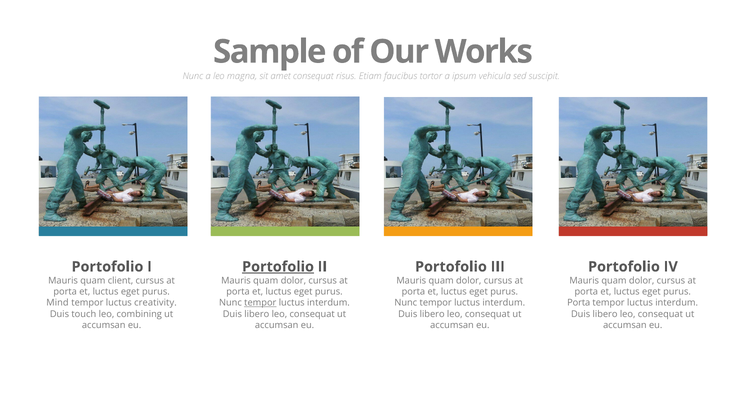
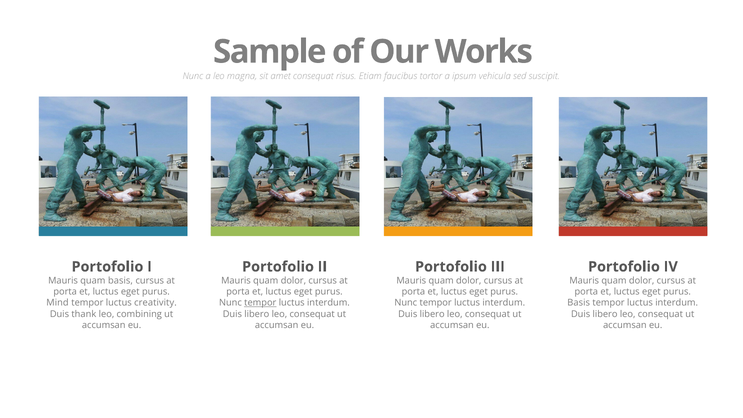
Portofolio at (278, 267) underline: present -> none
quam client: client -> basis
Porta at (579, 303): Porta -> Basis
touch: touch -> thank
